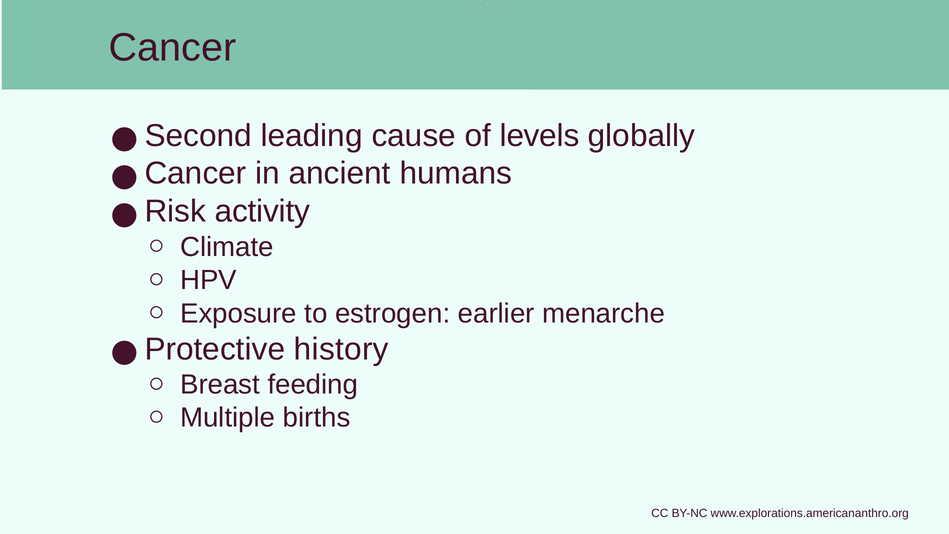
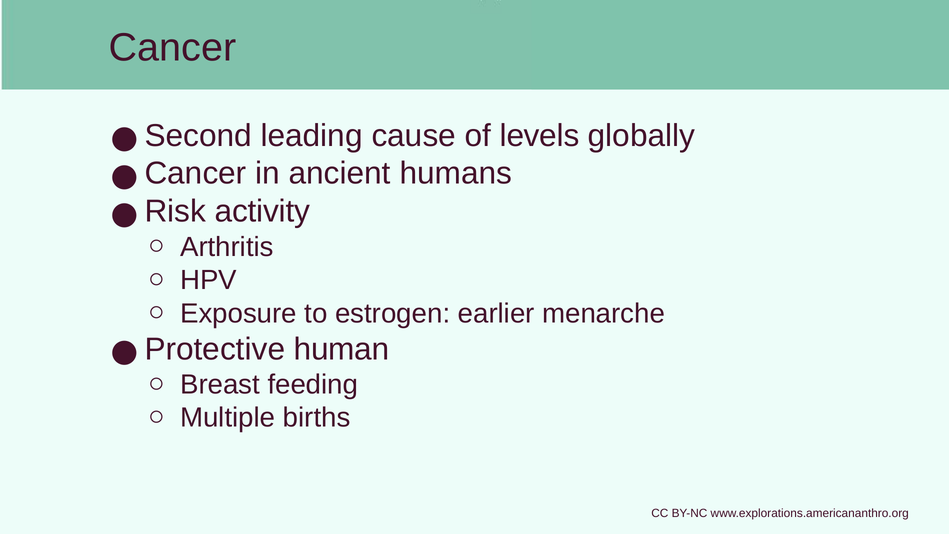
Climate: Climate -> Arthritis
history: history -> human
